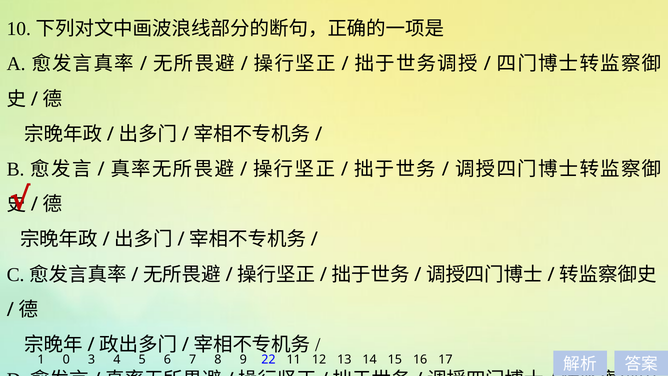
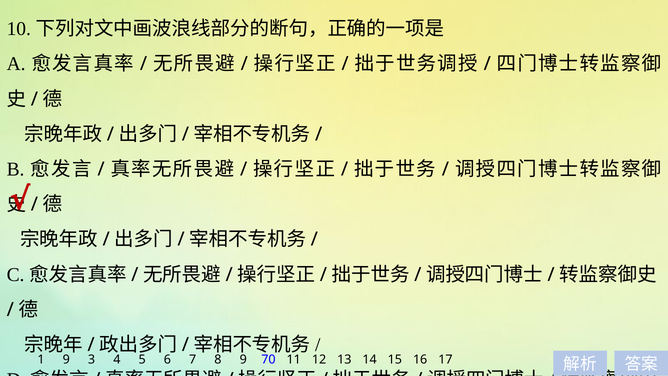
1 0: 0 -> 9
22: 22 -> 70
